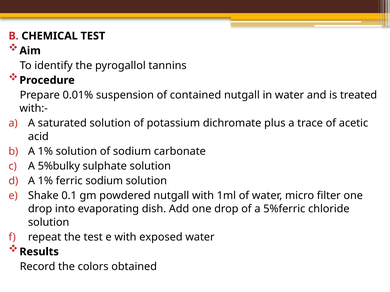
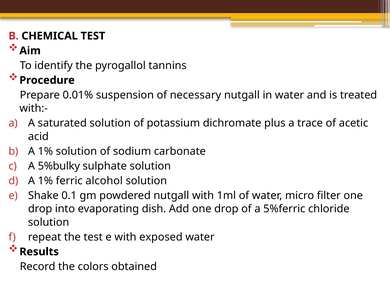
contained: contained -> necessary
ferric sodium: sodium -> alcohol
